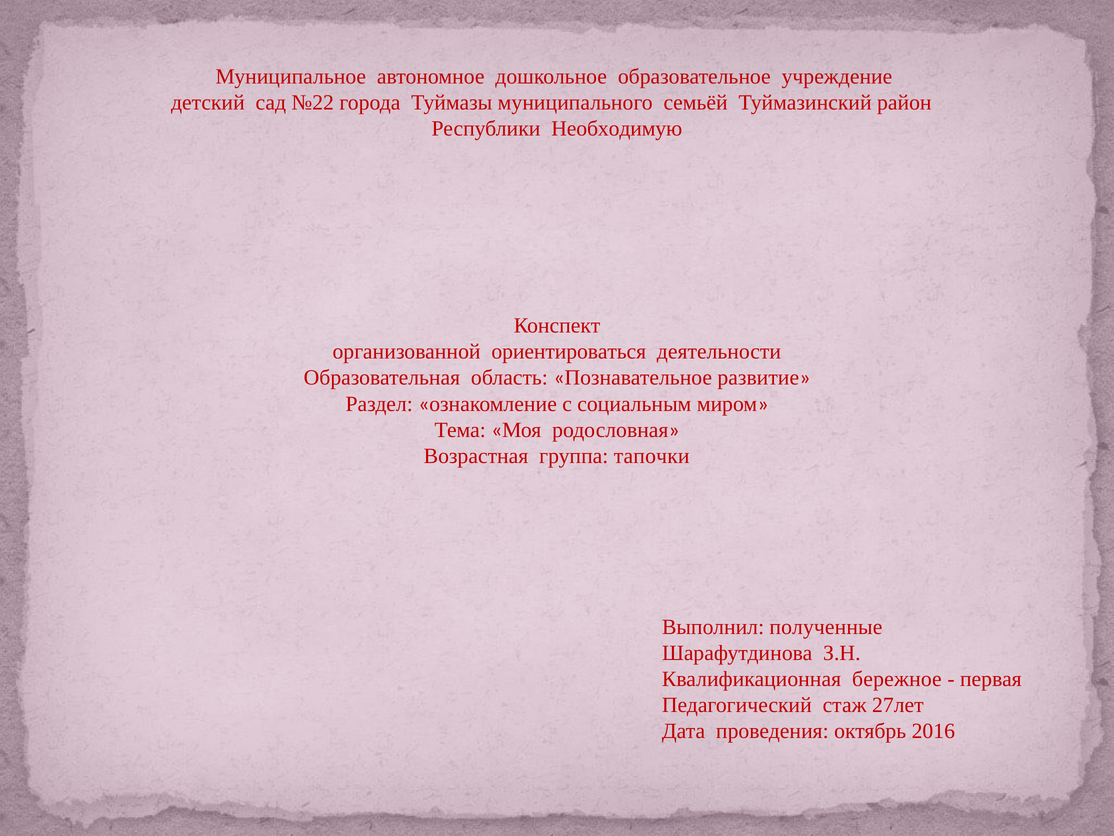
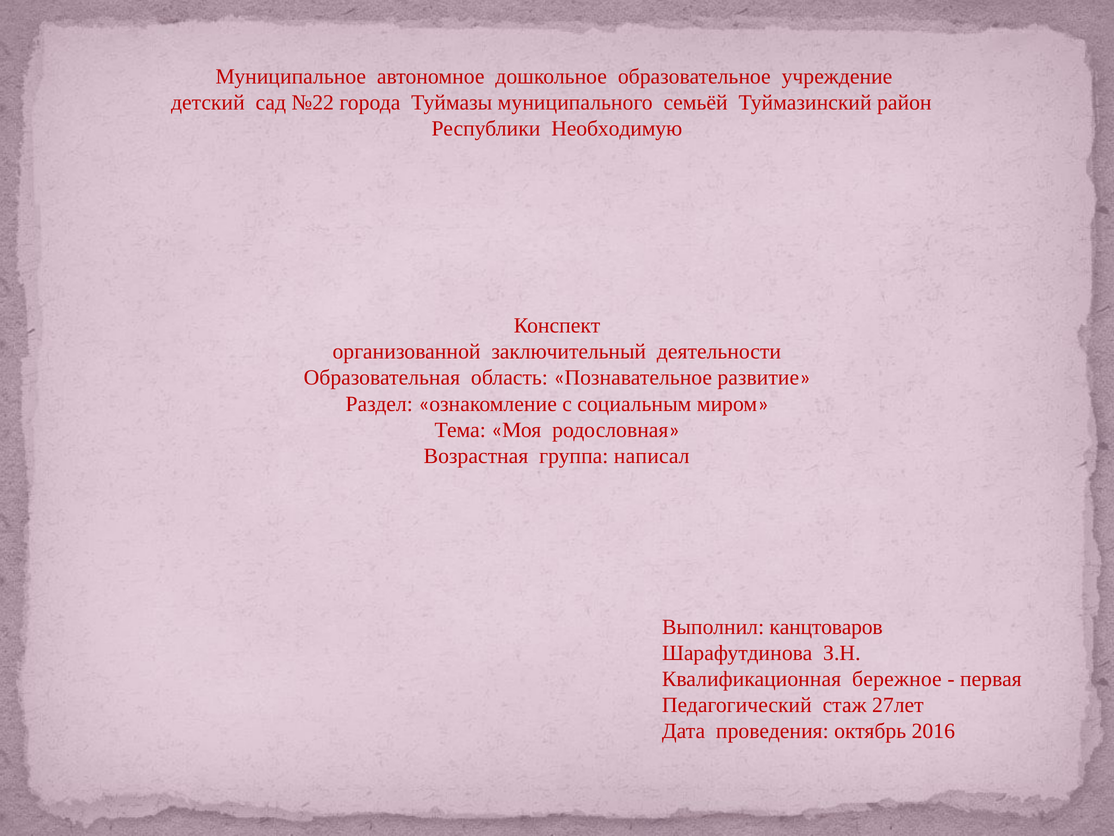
ориентироваться: ориентироваться -> заключительный
тапочки: тапочки -> написал
полученные: полученные -> канцтоваров
